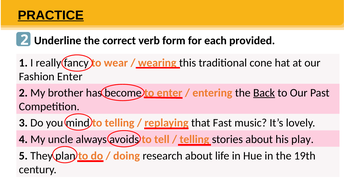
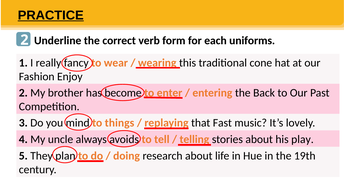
provided: provided -> uniforms
Fashion Enter: Enter -> Enjoy
Back underline: present -> none
to telling: telling -> things
